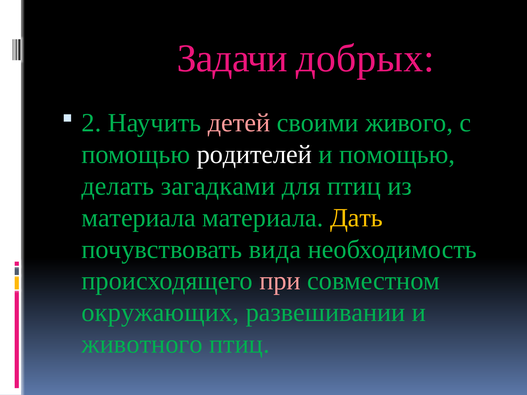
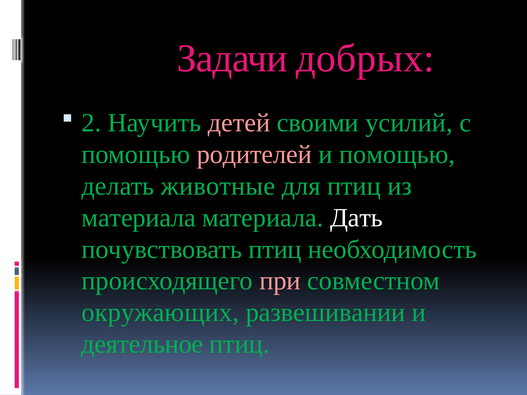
живого: живого -> усилий
родителей colour: white -> pink
загадками: загадками -> животные
Дать colour: yellow -> white
почувствовать вида: вида -> птиц
животного: животного -> деятельное
